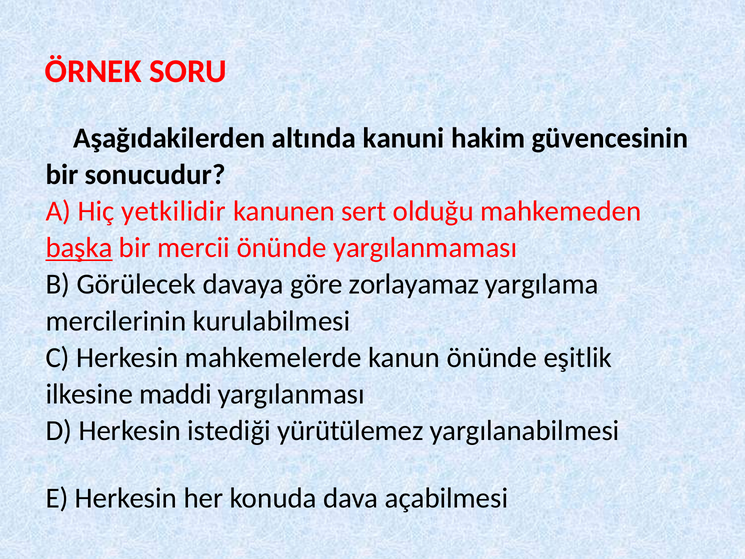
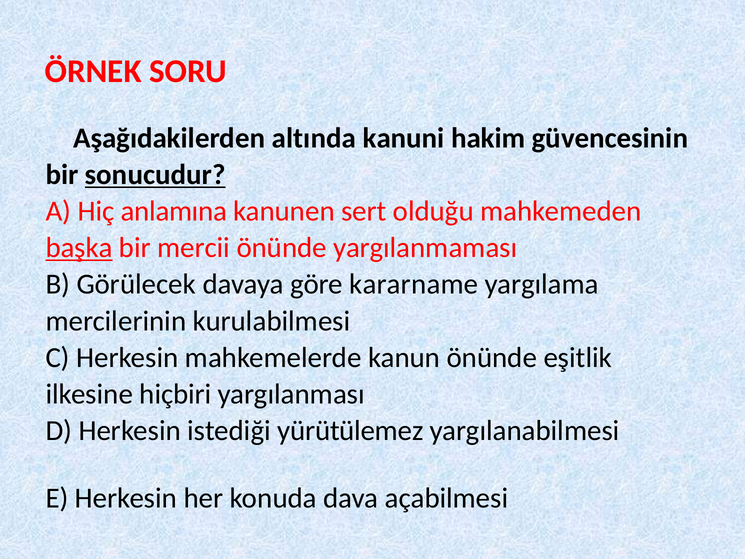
sonucudur underline: none -> present
yetkilidir: yetkilidir -> anlamına
zorlayamaz: zorlayamaz -> kararname
maddi: maddi -> hiçbiri
